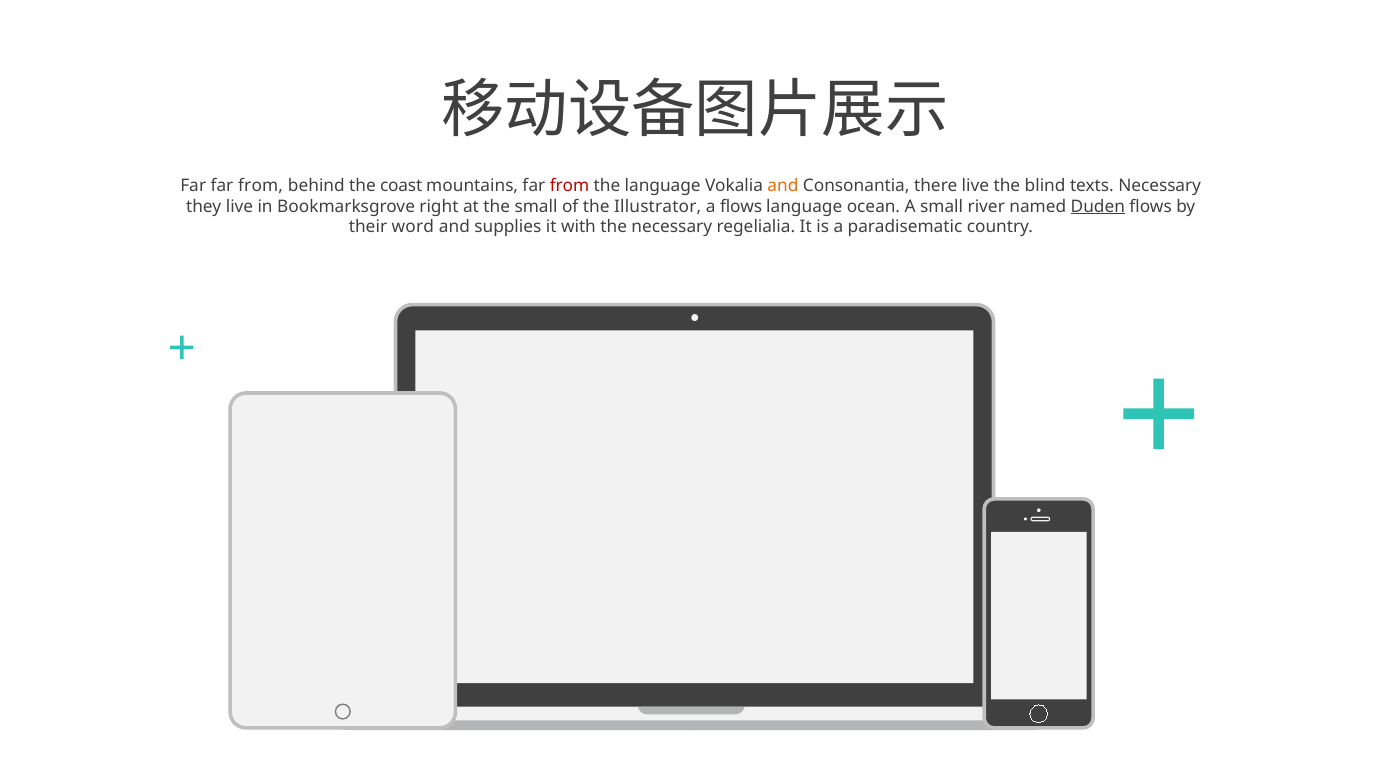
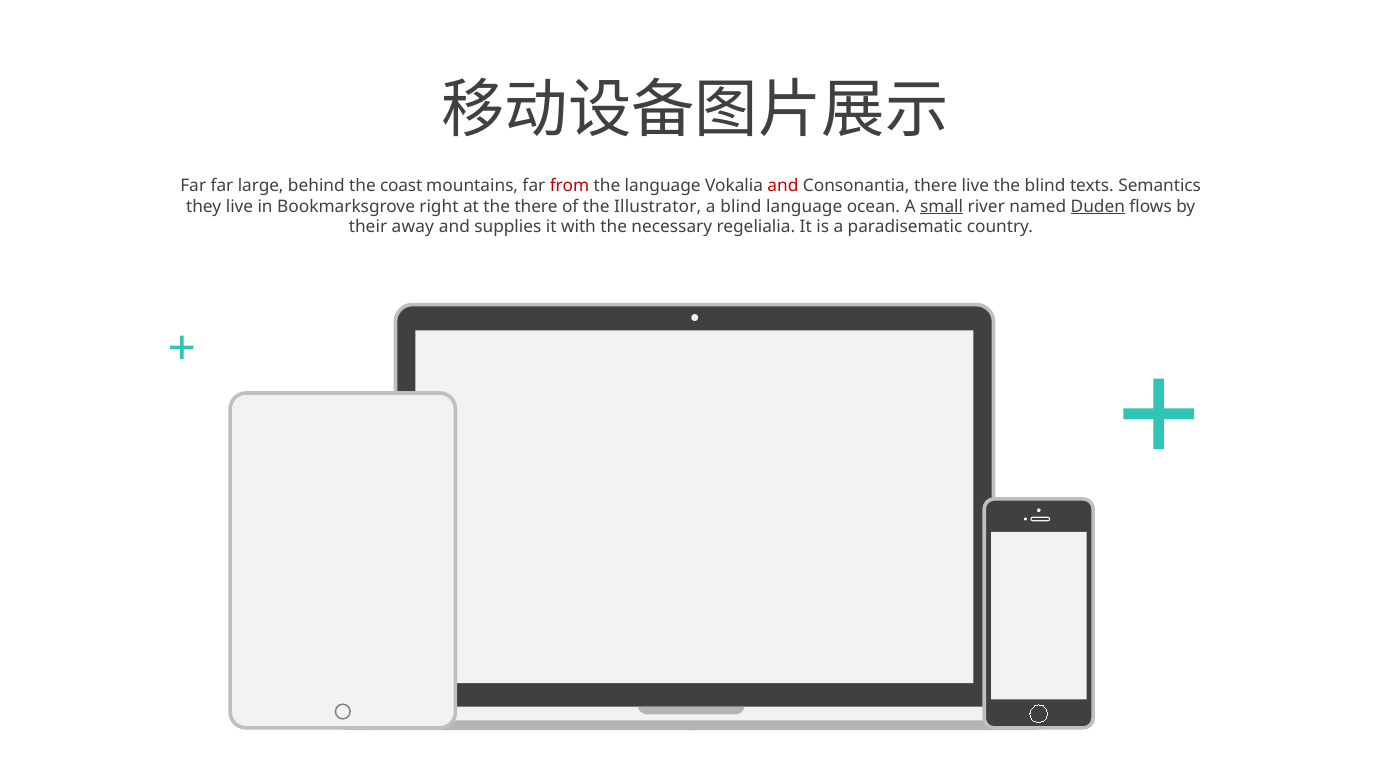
Far far from: from -> large
and at (783, 186) colour: orange -> red
texts Necessary: Necessary -> Semantics
the small: small -> there
a flows: flows -> blind
small at (942, 207) underline: none -> present
word: word -> away
